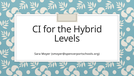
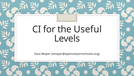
Hybrid: Hybrid -> Useful
